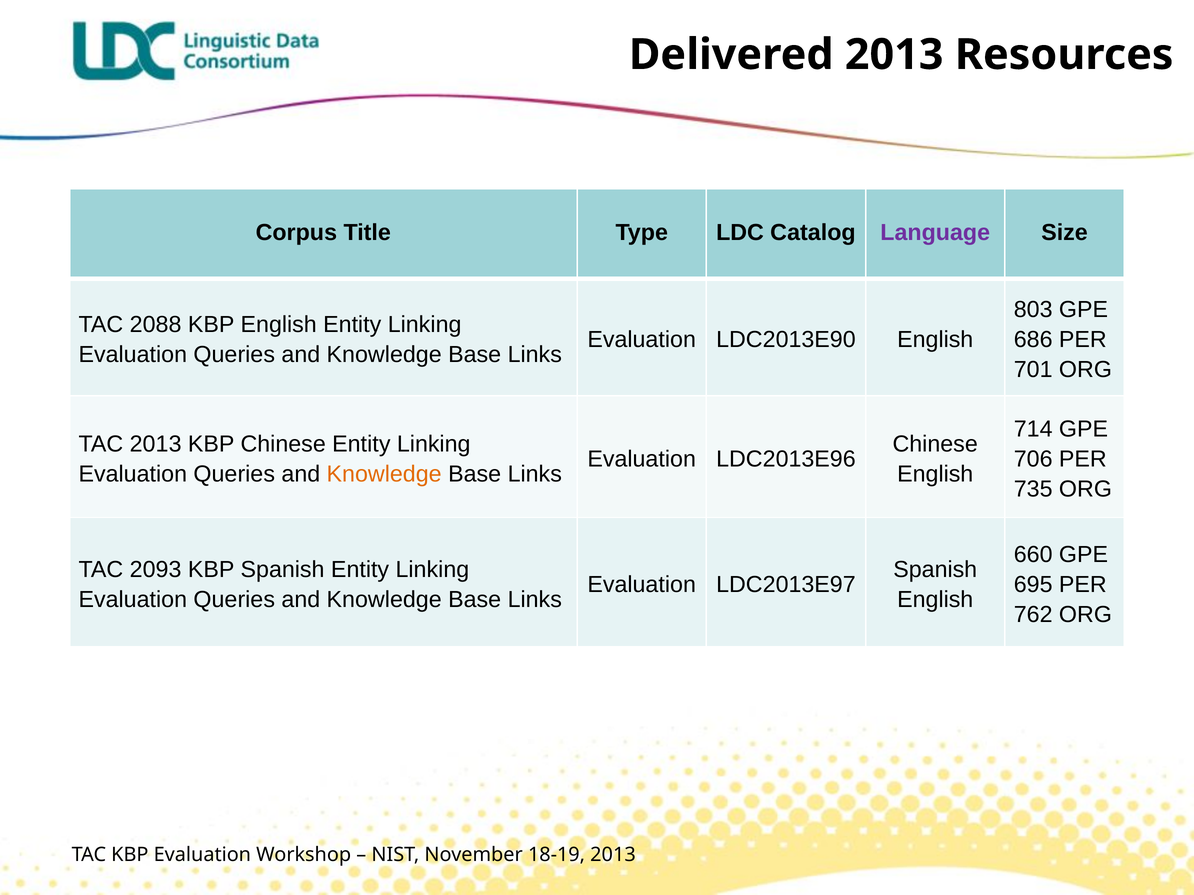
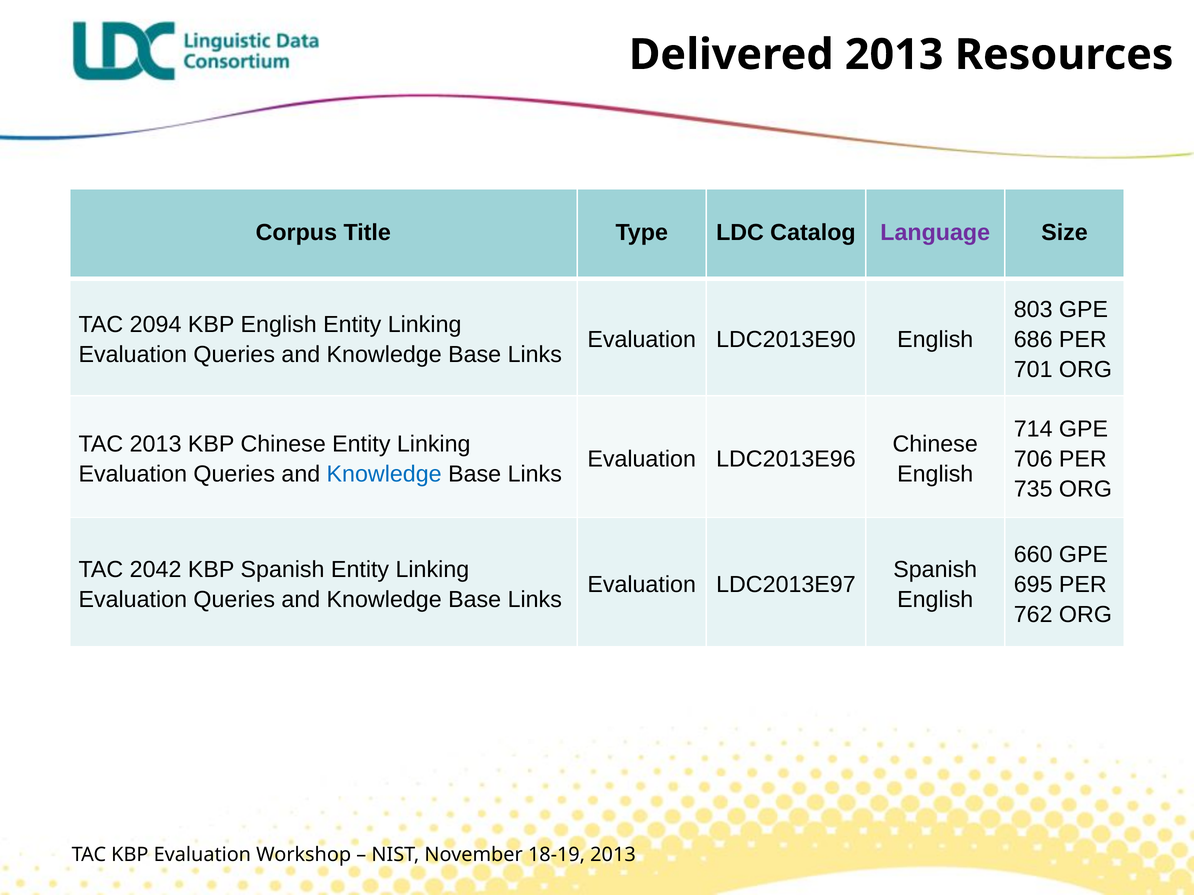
2088: 2088 -> 2094
Knowledge at (384, 474) colour: orange -> blue
2093: 2093 -> 2042
